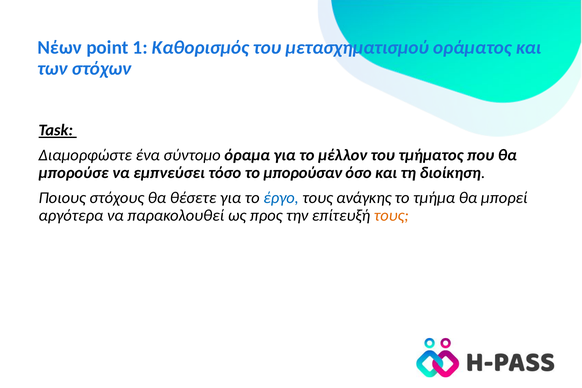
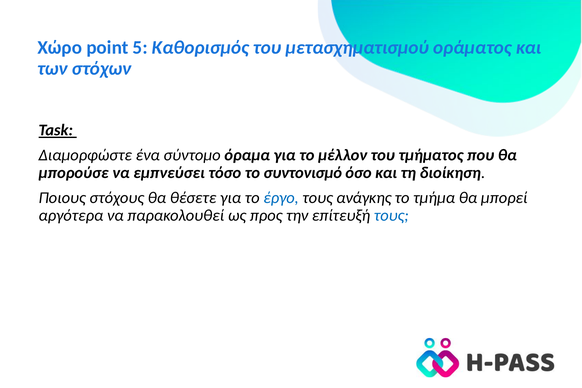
Νέων: Νέων -> Χώρο
1: 1 -> 5
μπορούσαν: μπορούσαν -> συντονισμό
τους at (391, 216) colour: orange -> blue
